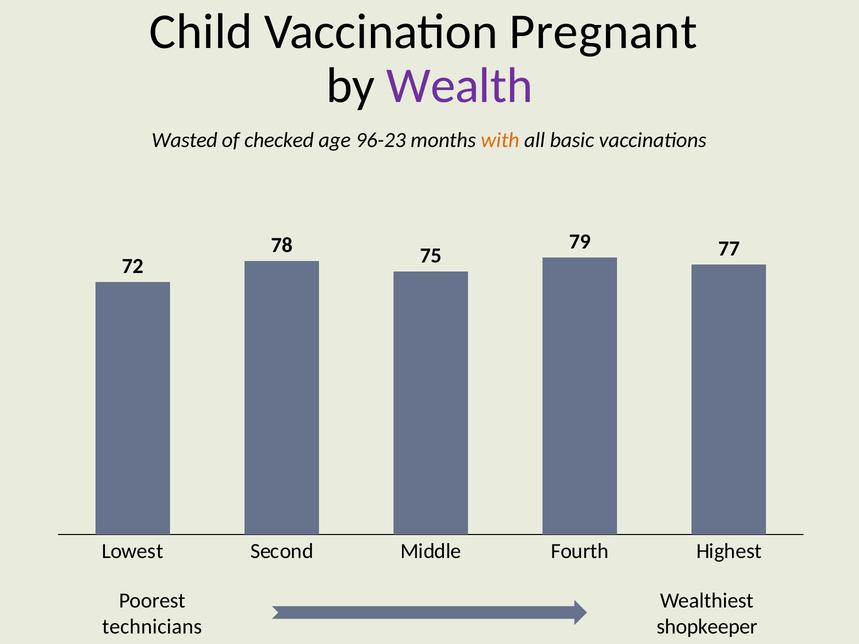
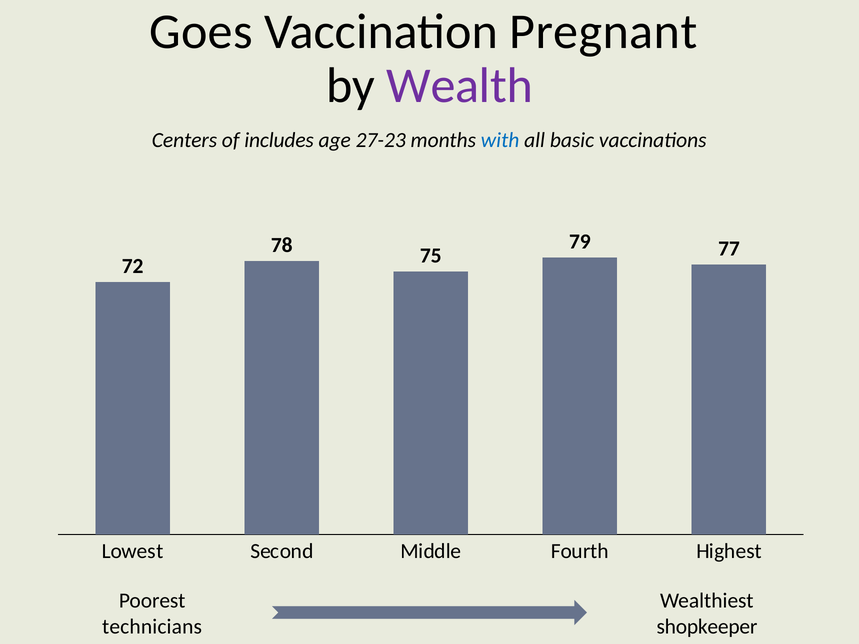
Child: Child -> Goes
Wasted: Wasted -> Centers
checked: checked -> includes
96-23: 96-23 -> 27-23
with colour: orange -> blue
